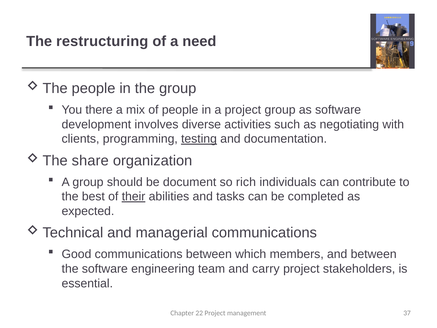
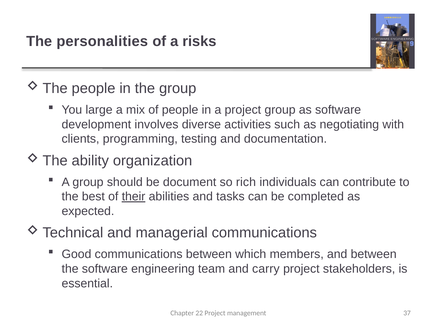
restructuring: restructuring -> personalities
need: need -> risks
there: there -> large
testing underline: present -> none
share: share -> ability
